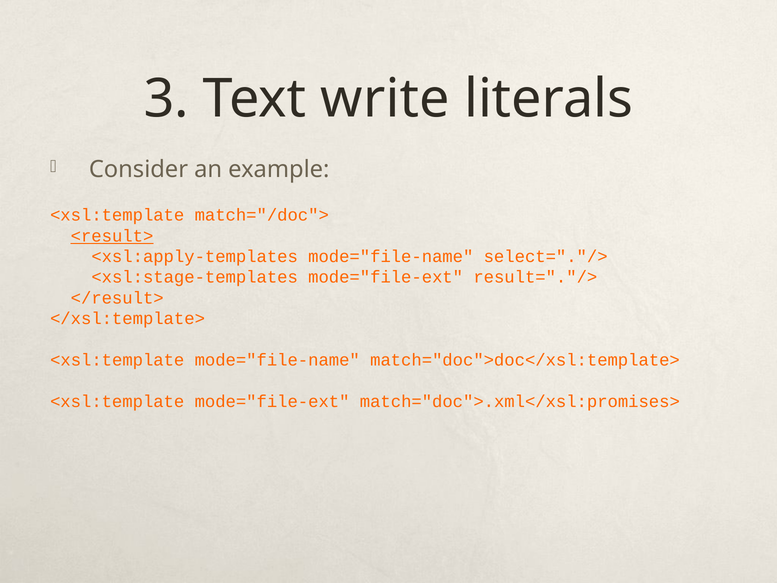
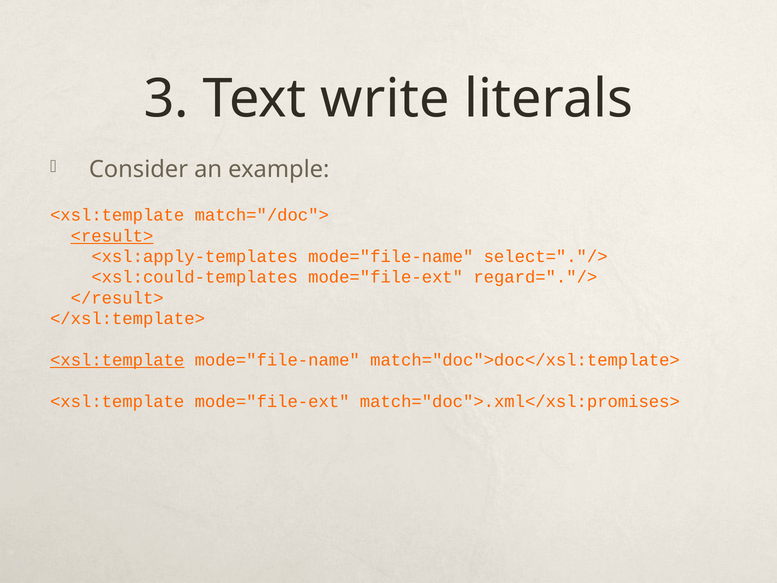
<xsl:stage-templates: <xsl:stage-templates -> <xsl:could-templates
result="."/>: result="."/> -> regard="."/>
<xsl:template at (117, 360) underline: none -> present
